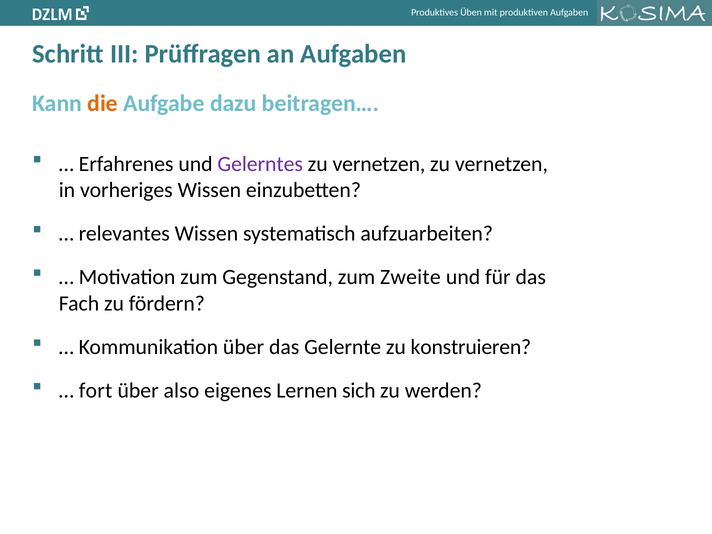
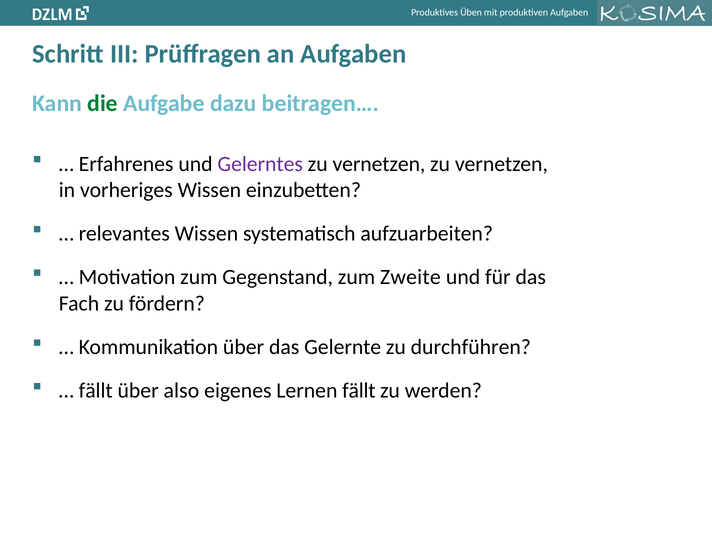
die colour: orange -> green
konstruieren: konstruieren -> durchführen
fort at (96, 391): fort -> fällt
Lernen sich: sich -> fällt
